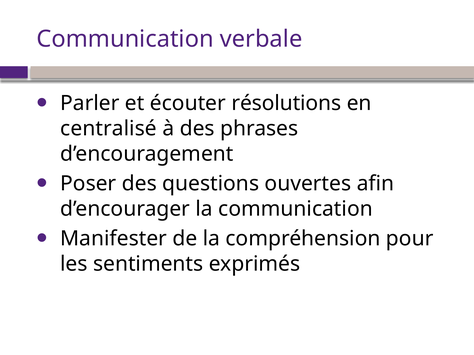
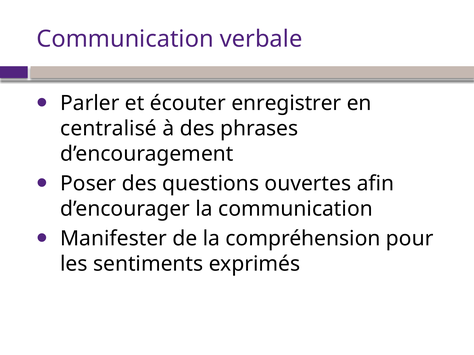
résolutions: résolutions -> enregistrer
